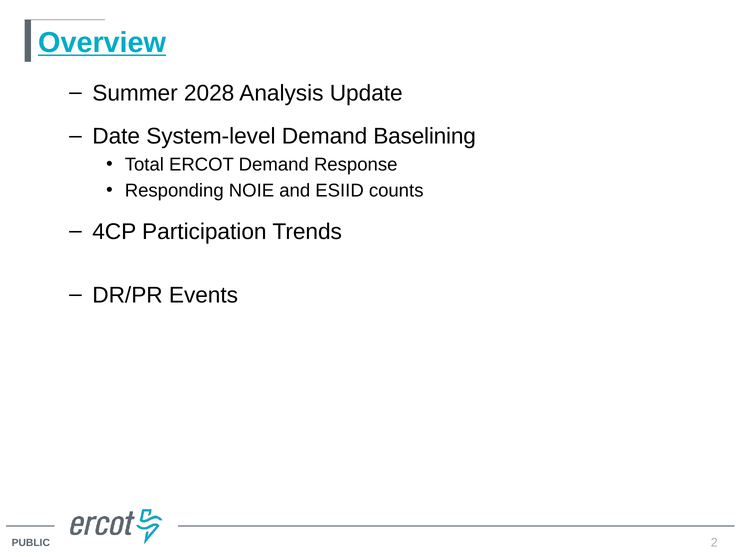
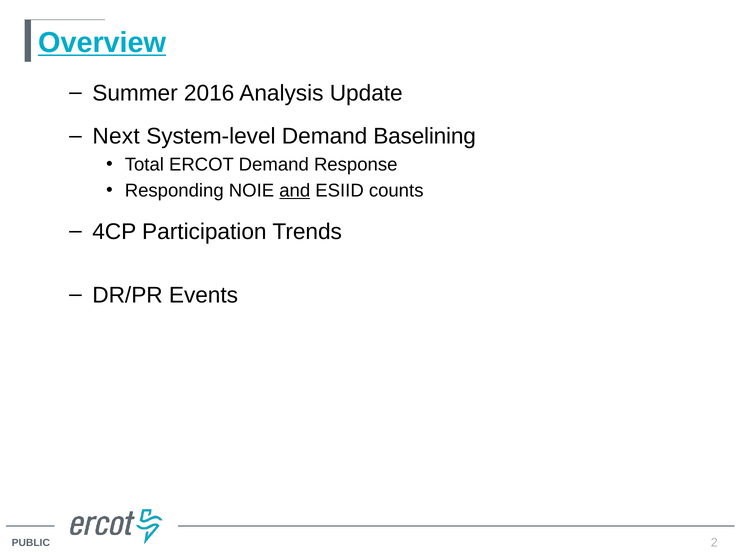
2028: 2028 -> 2016
Date: Date -> Next
and underline: none -> present
